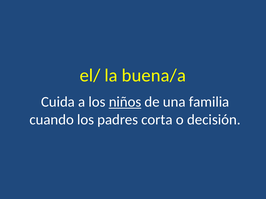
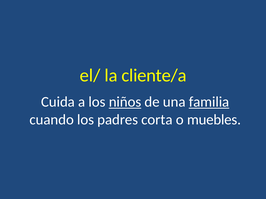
buena/a: buena/a -> cliente/a
familia underline: none -> present
decisión: decisión -> muebles
